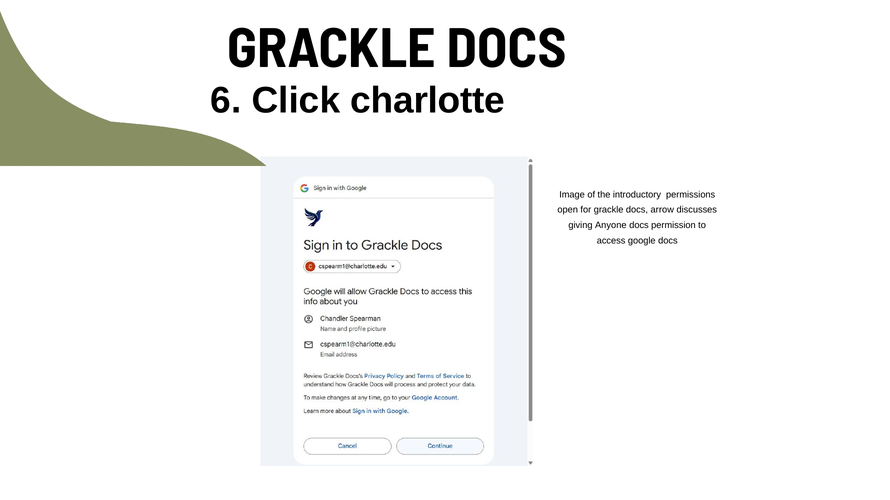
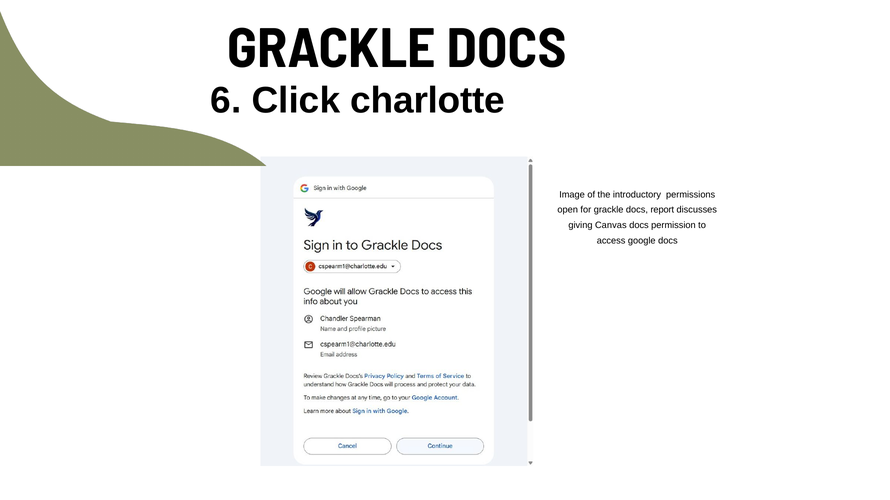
arrow: arrow -> report
Anyone: Anyone -> Canvas
